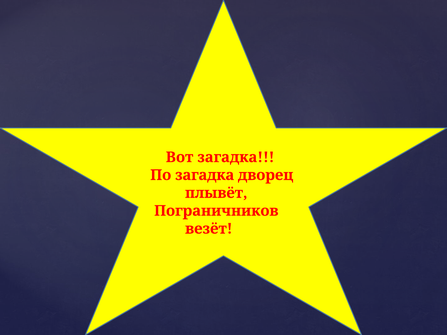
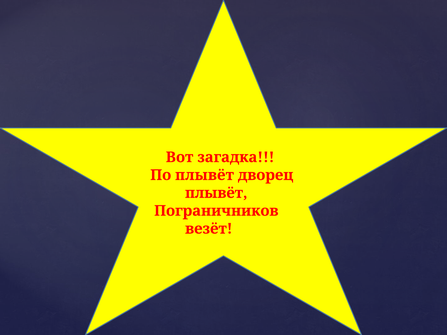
По загадка: загадка -> плывёт
